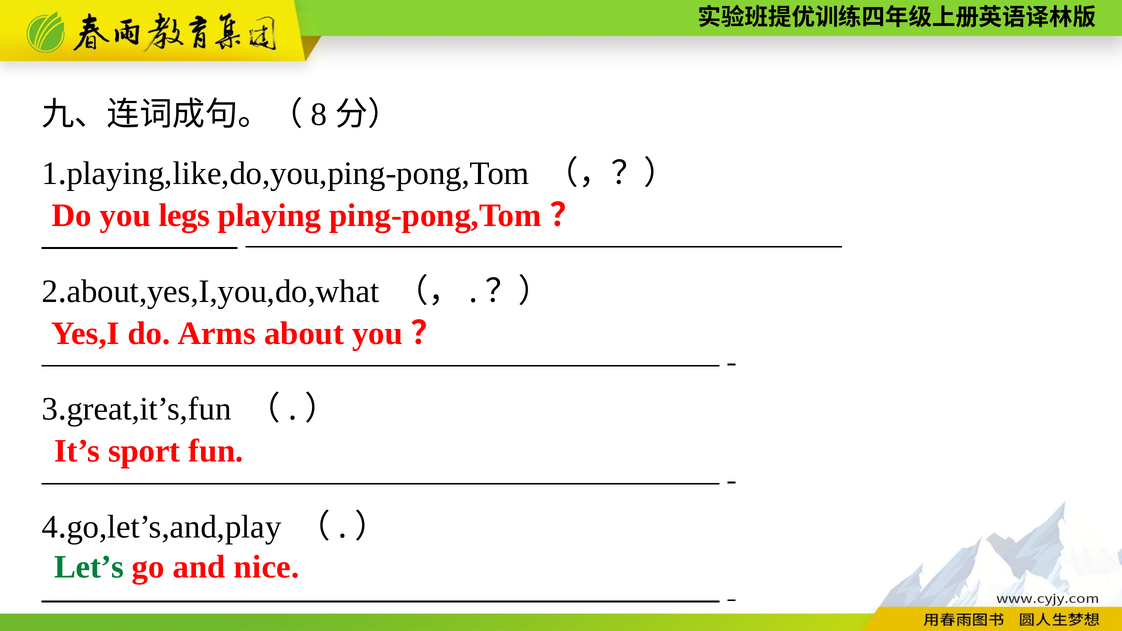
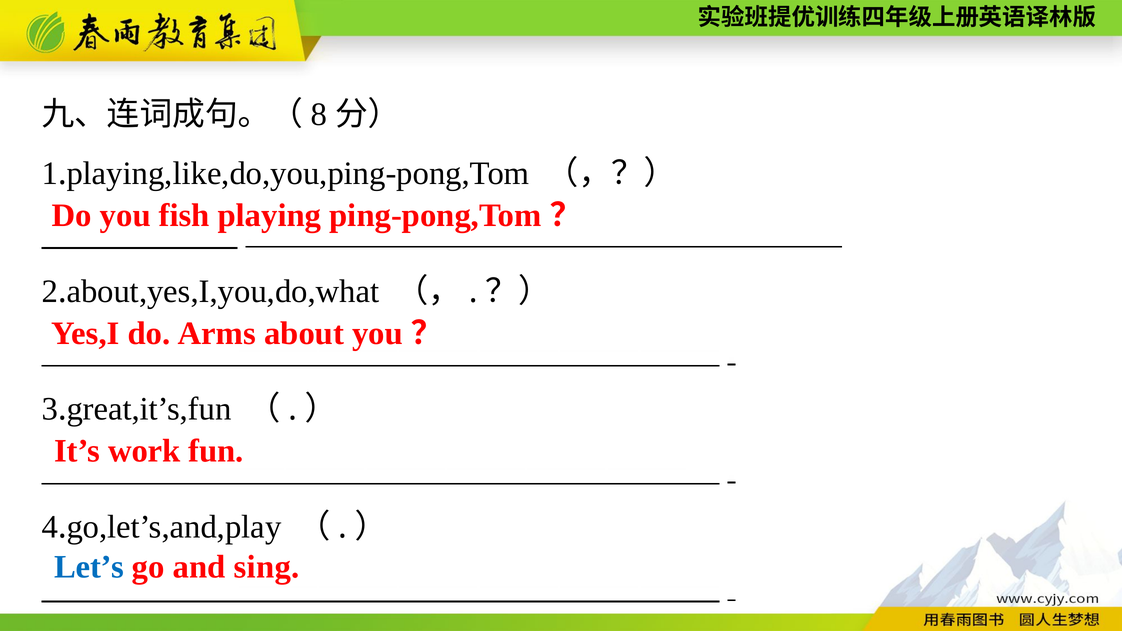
legs: legs -> fish
sport: sport -> work
Let’s colour: green -> blue
nice: nice -> sing
